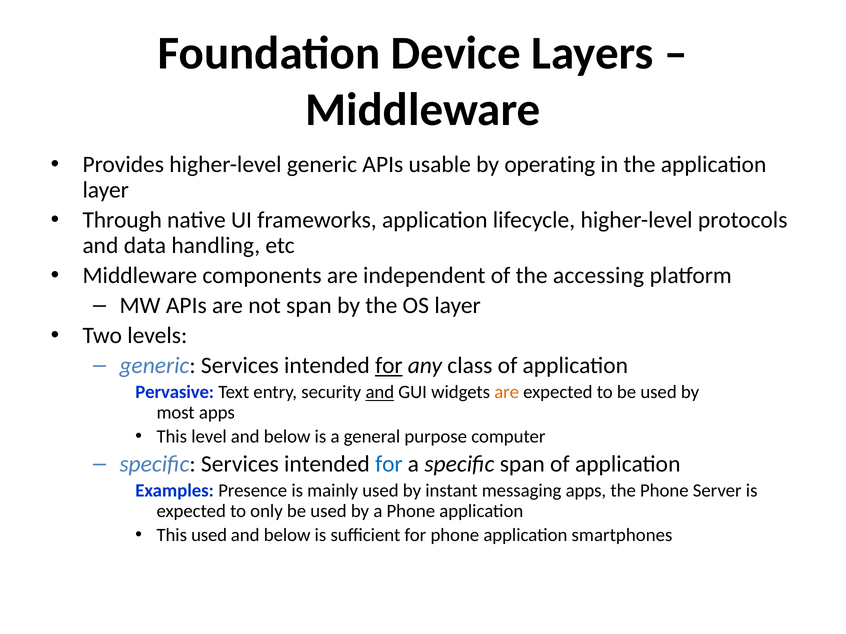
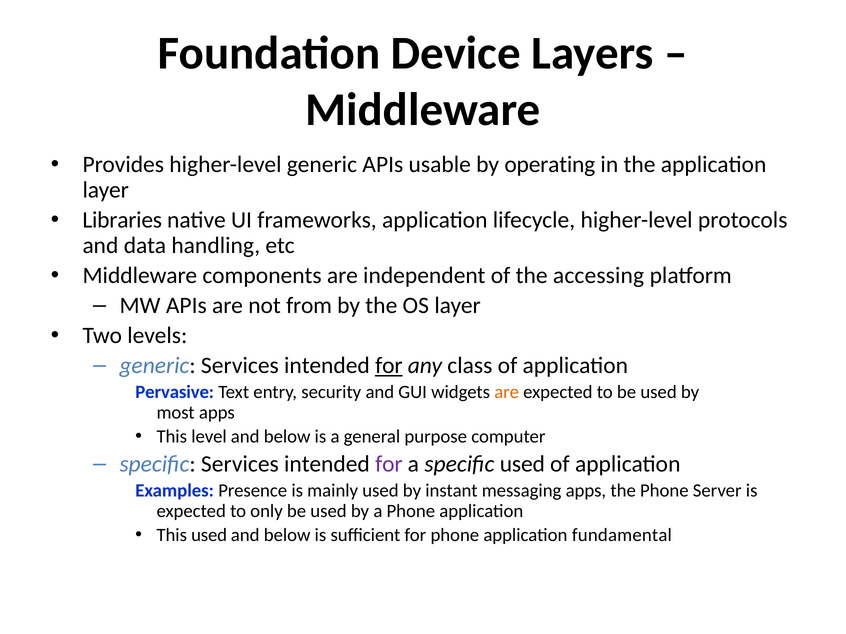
Through: Through -> Libraries
not span: span -> from
and at (380, 393) underline: present -> none
for at (389, 464) colour: blue -> purple
specific span: span -> used
smartphones: smartphones -> fundamental
